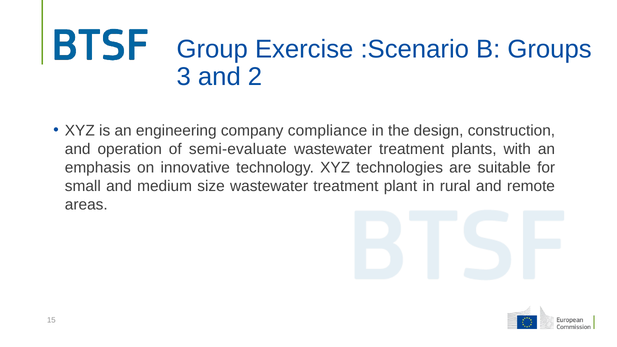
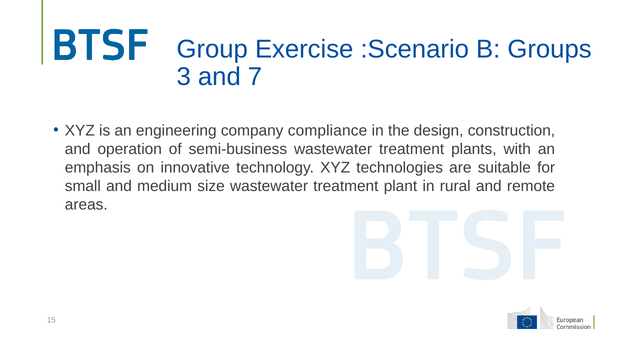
2: 2 -> 7
semi-evaluate: semi-evaluate -> semi-business
